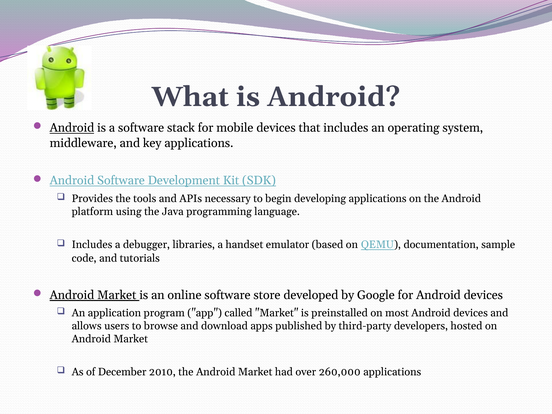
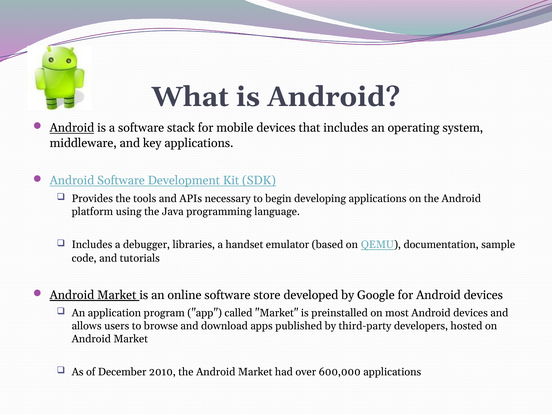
260,000: 260,000 -> 600,000
